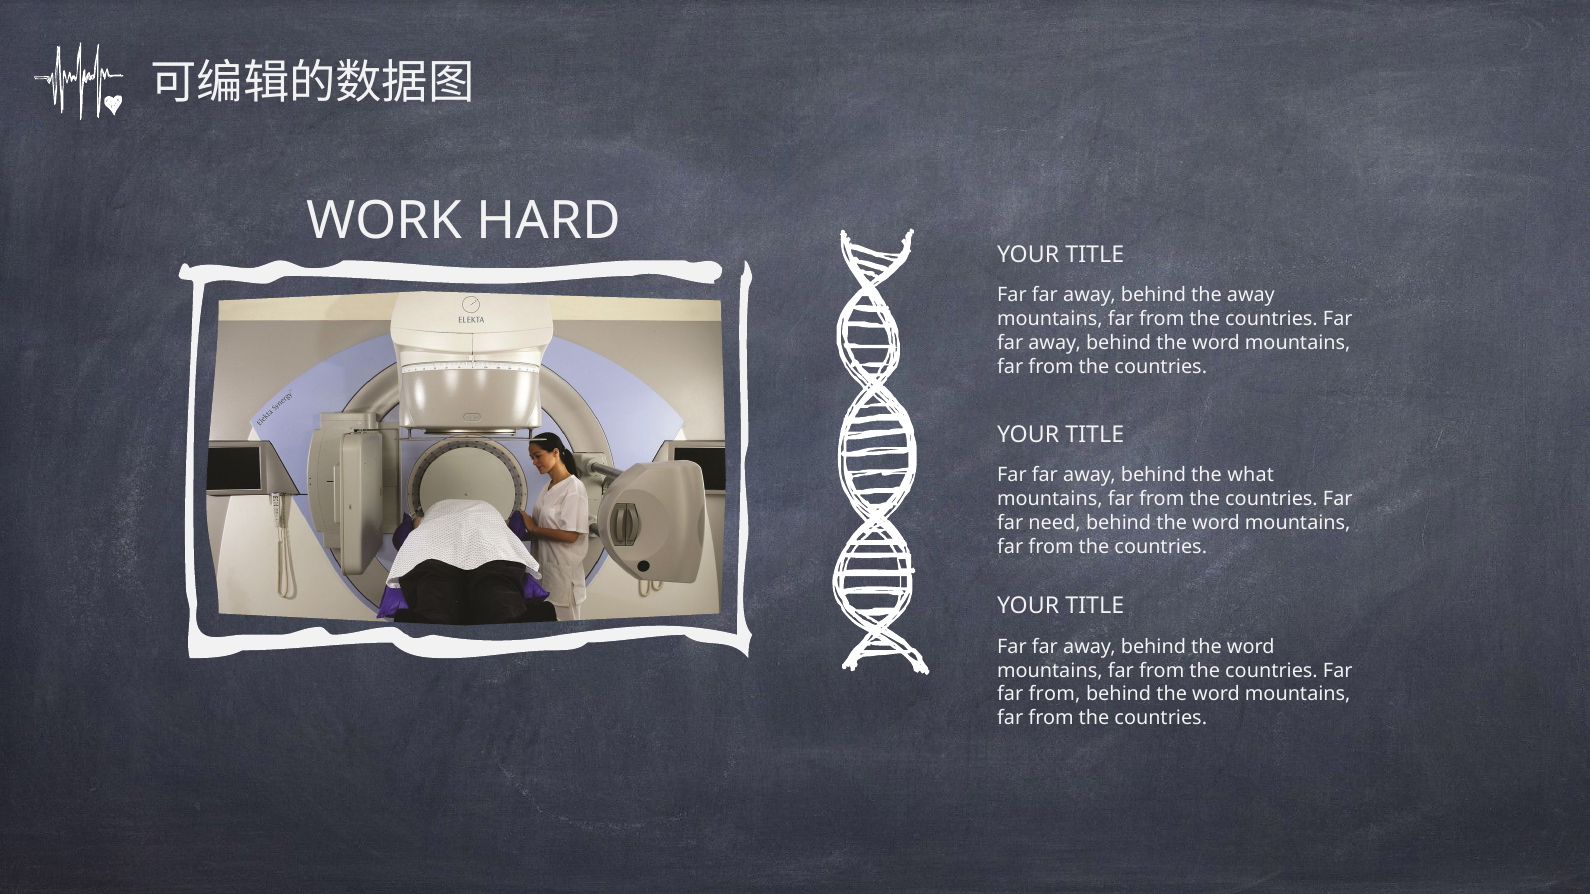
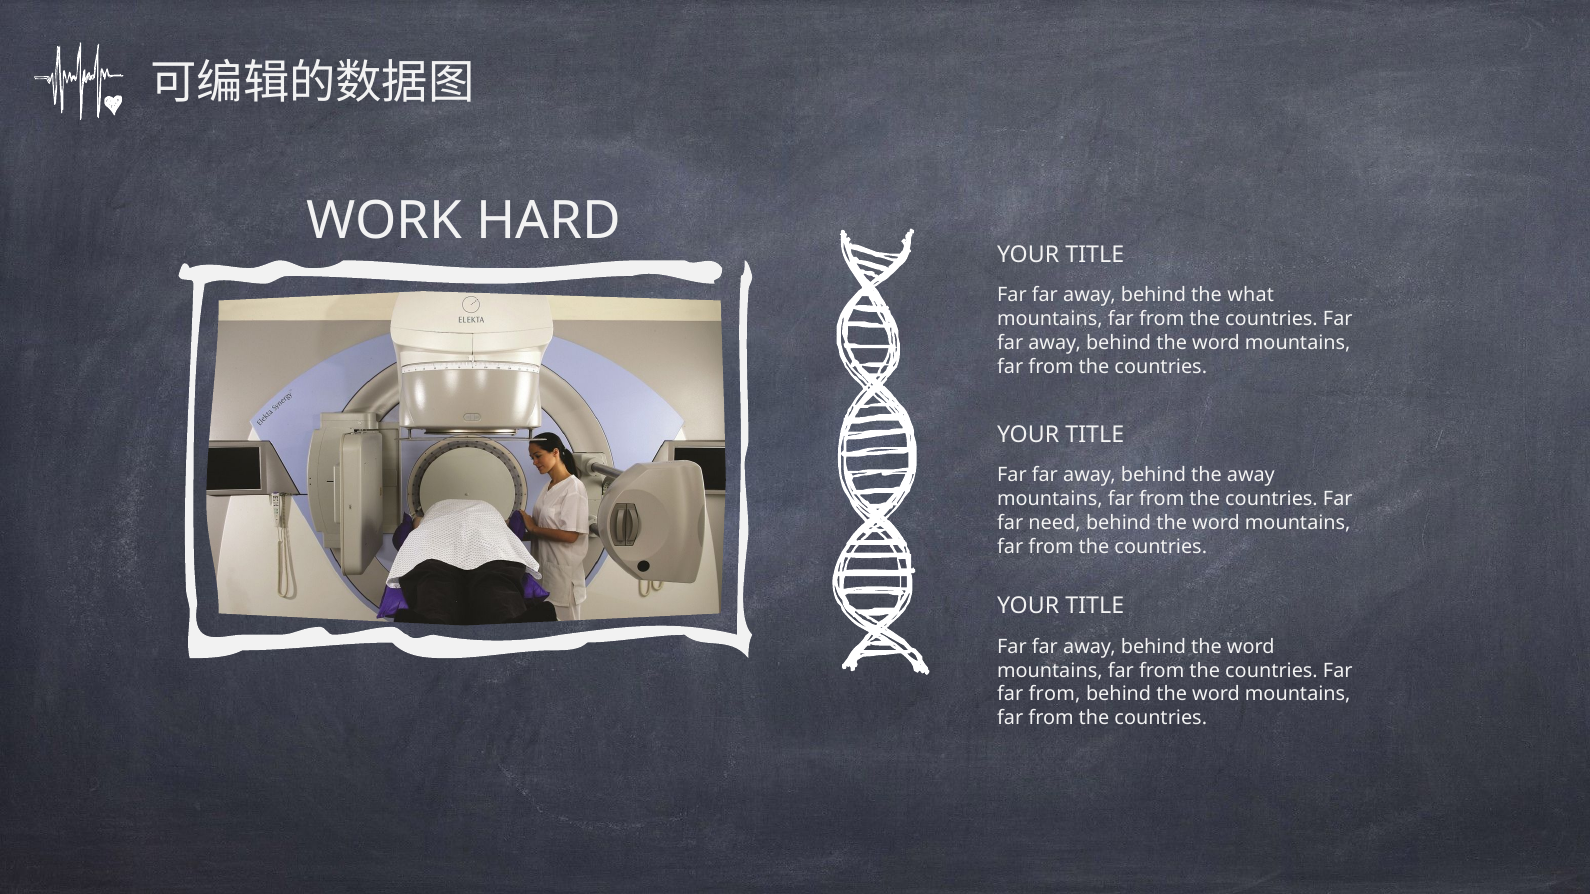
the away: away -> what
the what: what -> away
